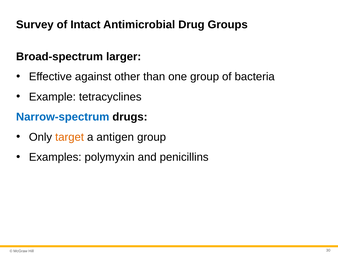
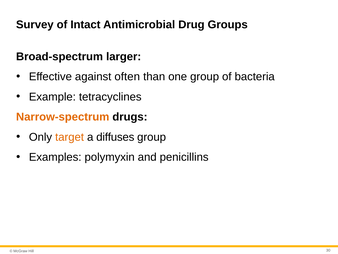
other: other -> often
Narrow-spectrum colour: blue -> orange
antigen: antigen -> diffuses
